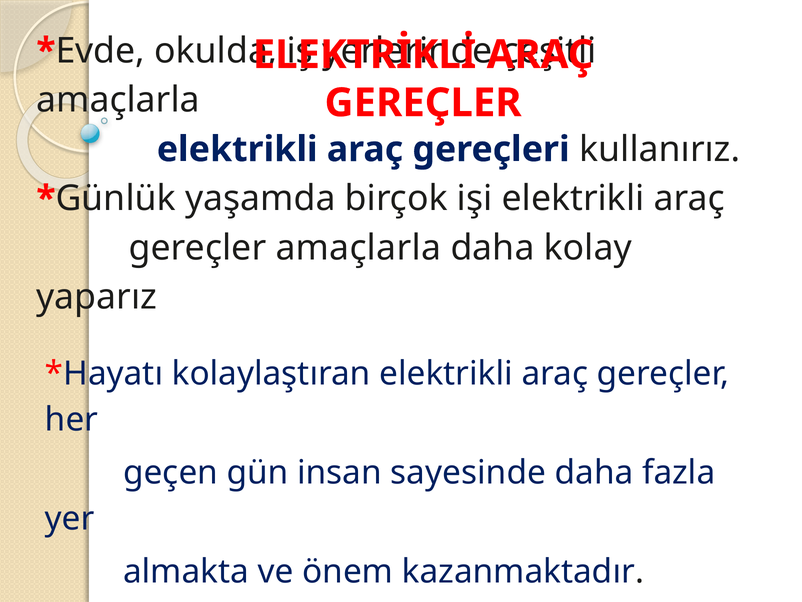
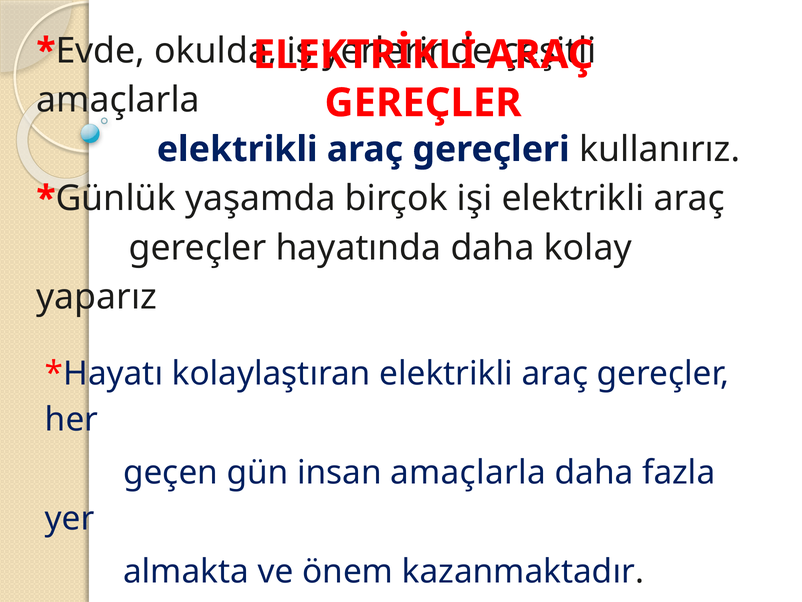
gereçler amaçlarla: amaçlarla -> hayatında
insan sayesinde: sayesinde -> amaçlarla
